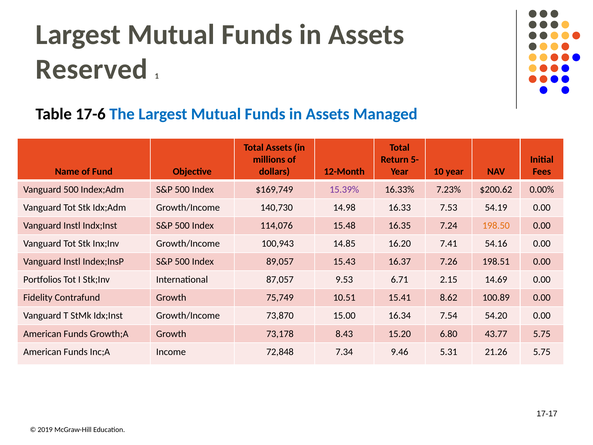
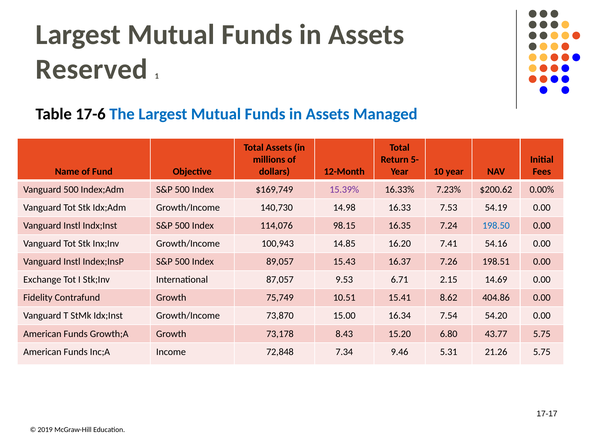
15.48: 15.48 -> 98.15
198.50 colour: orange -> blue
Portfolios: Portfolios -> Exchange
100.89: 100.89 -> 404.86
